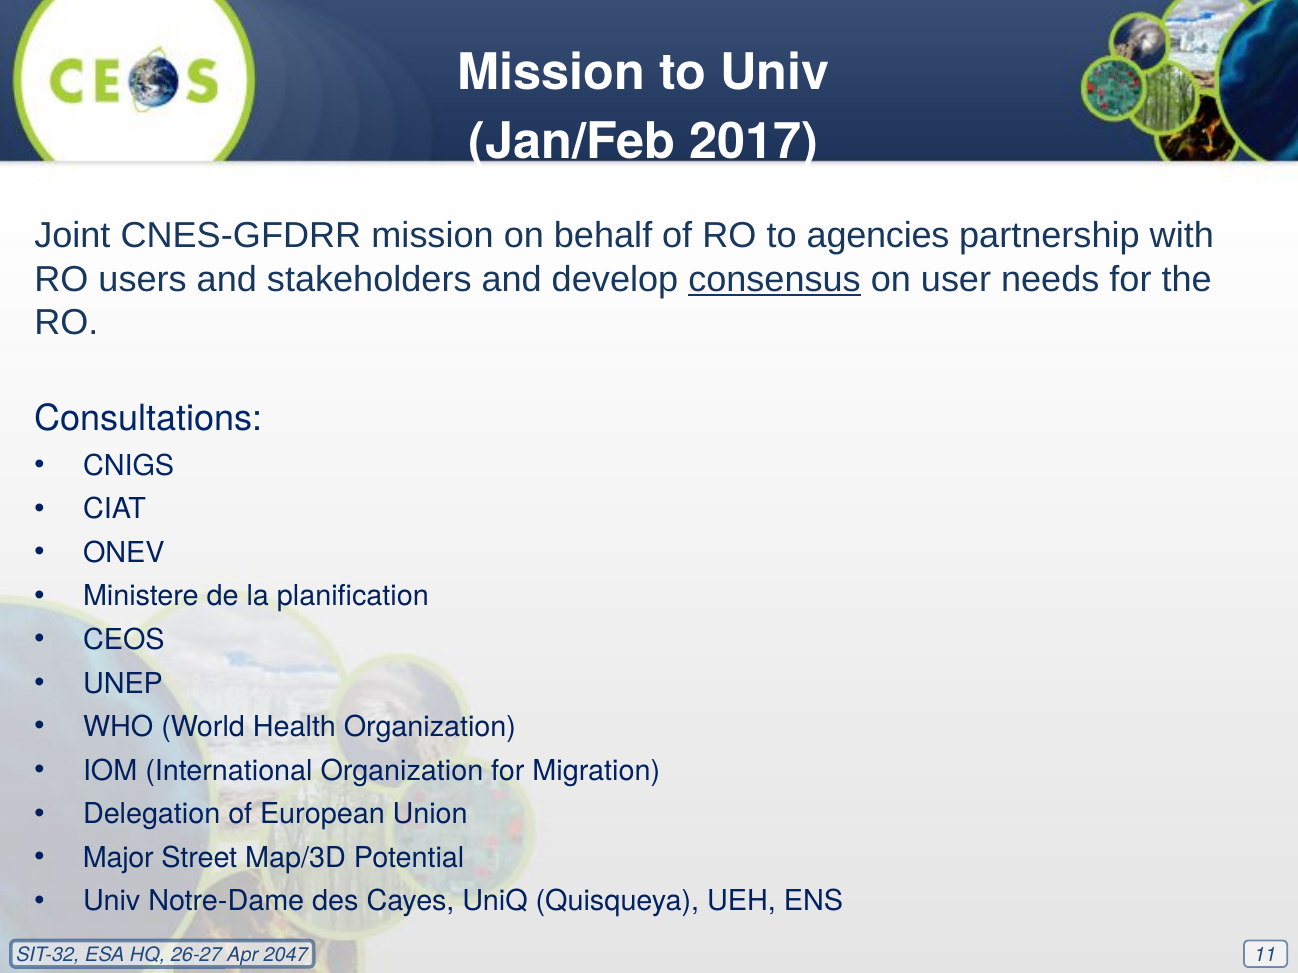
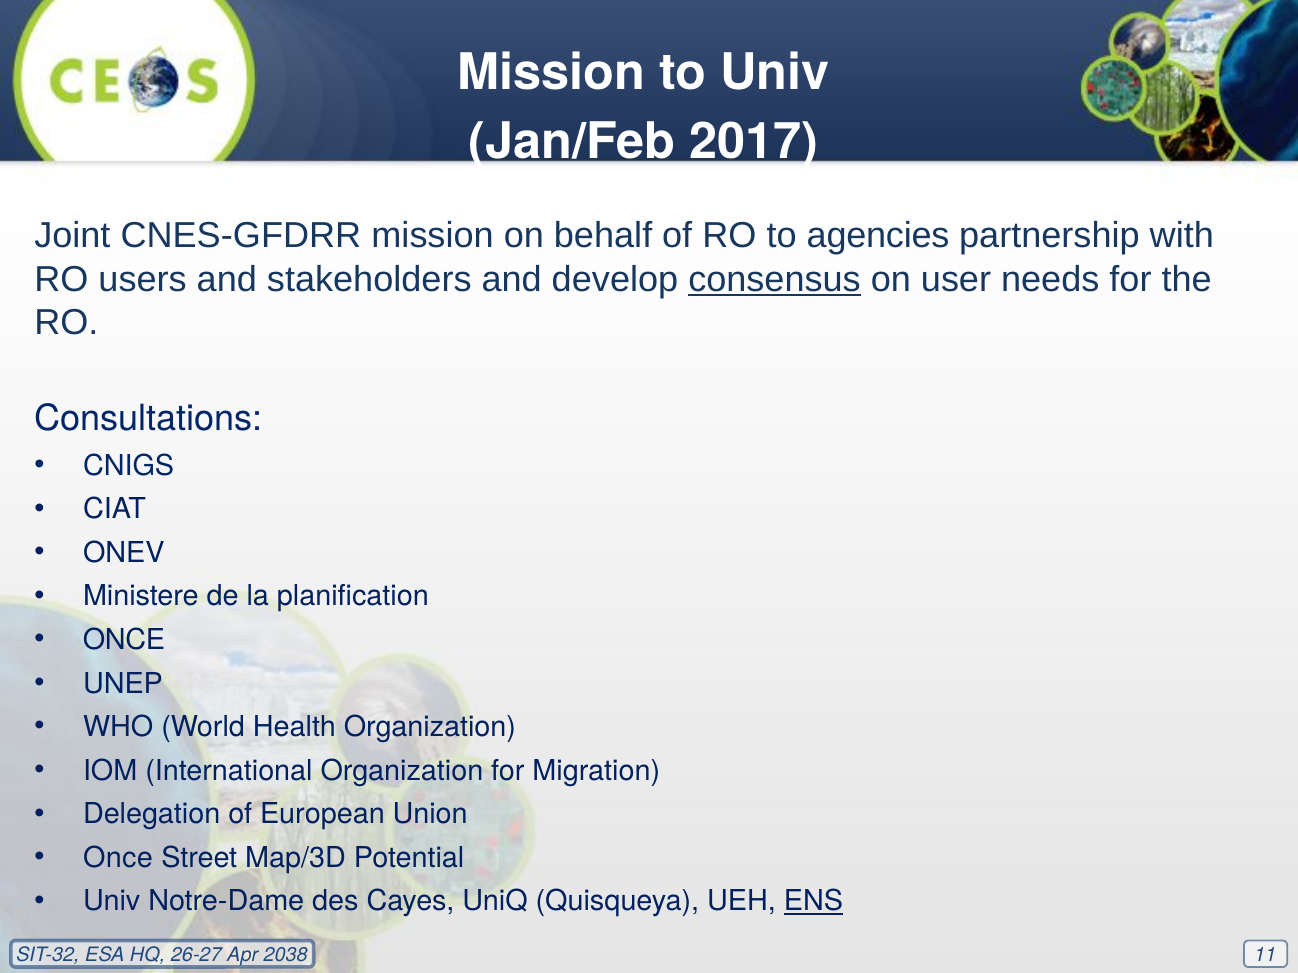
CEOS at (124, 640): CEOS -> ONCE
Major at (118, 858): Major -> Once
ENS underline: none -> present
2047: 2047 -> 2038
